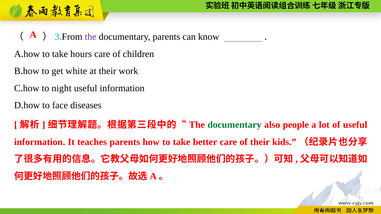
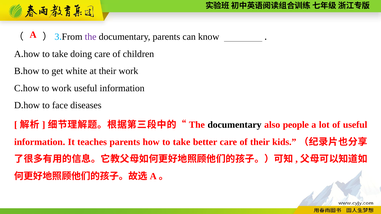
hours: hours -> doing
to night: night -> work
documentary at (235, 125) colour: green -> black
